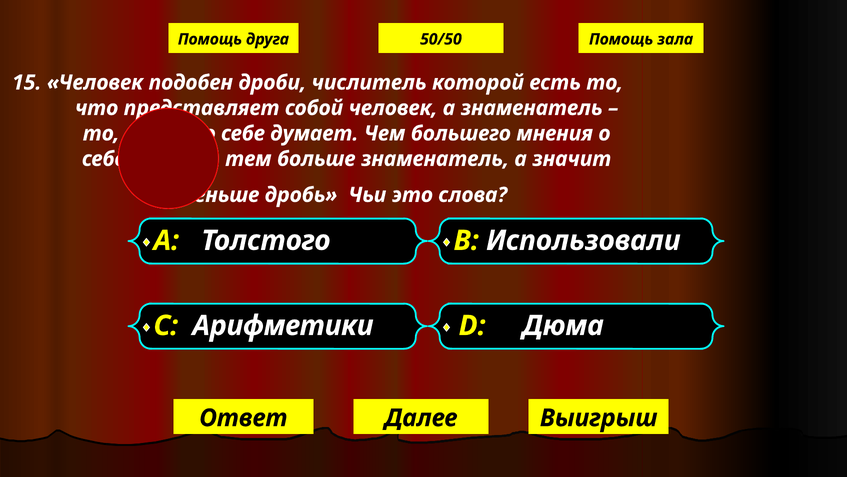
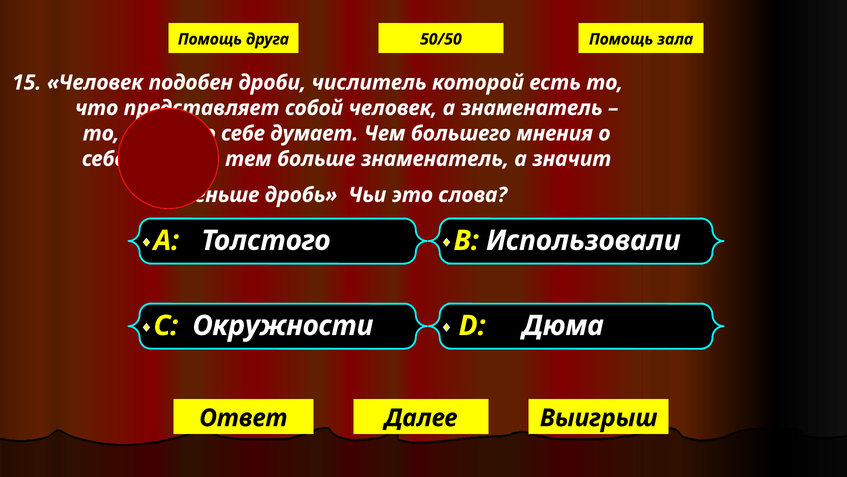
Арифметики: Арифметики -> Окружности
